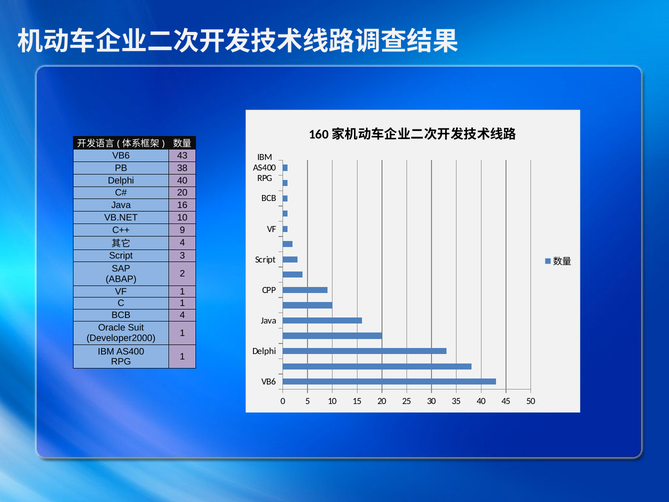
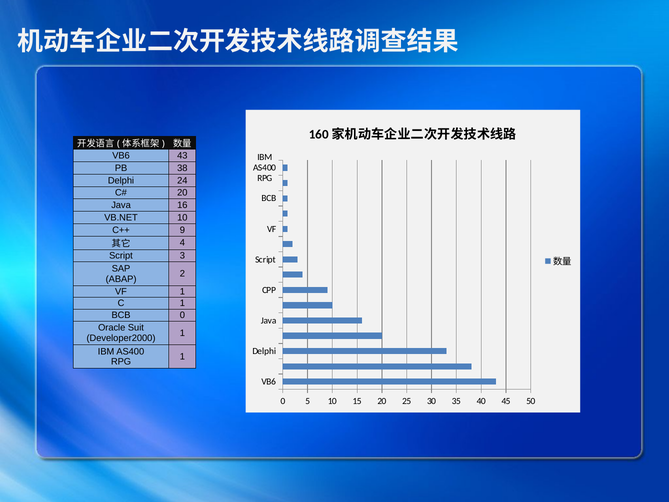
Delphi 40: 40 -> 24
BCB 4: 4 -> 0
